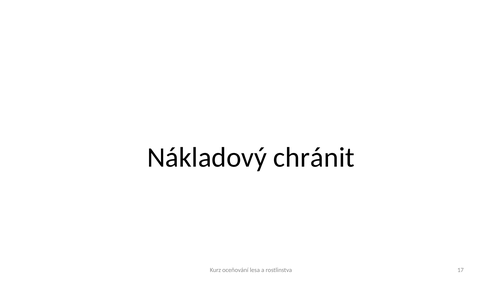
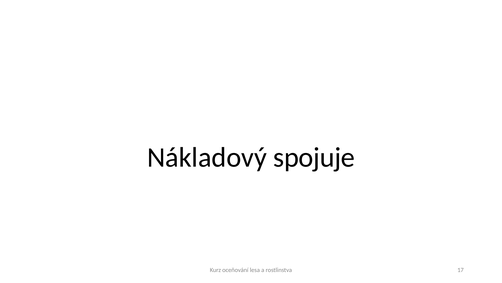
chránit: chránit -> spojuje
